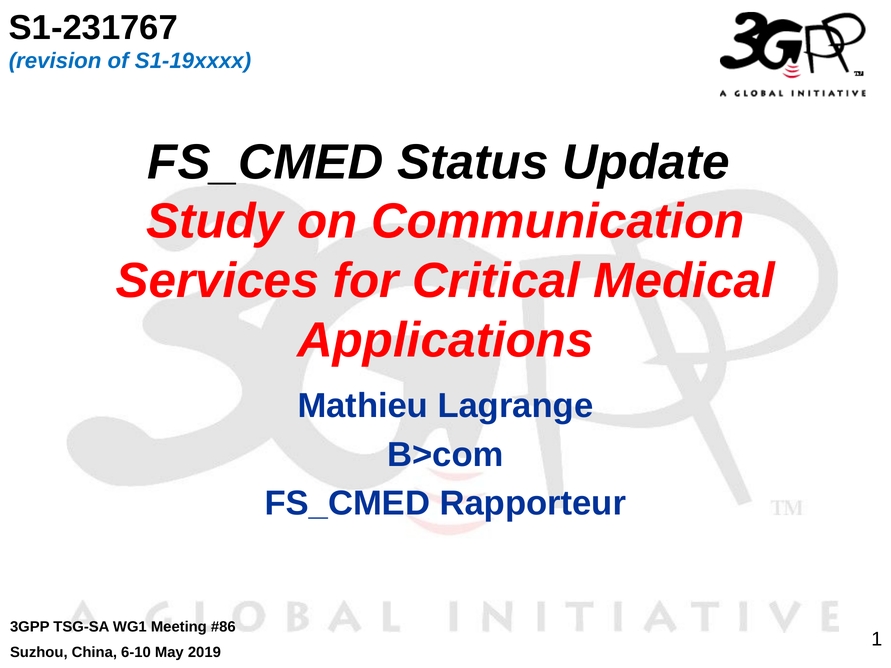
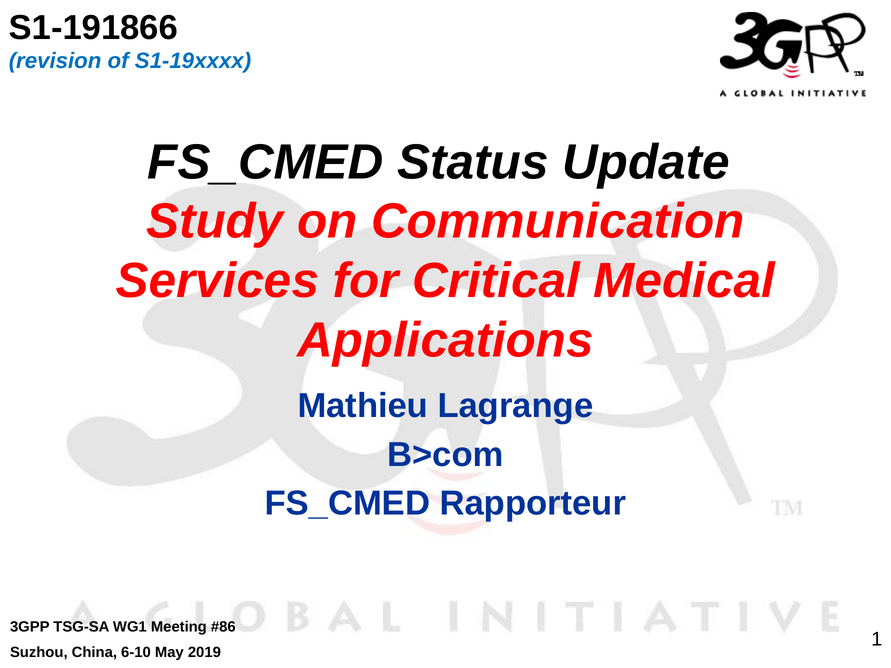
S1-231767: S1-231767 -> S1-191866
